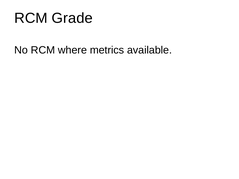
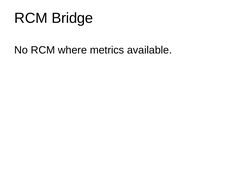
Grade: Grade -> Bridge
